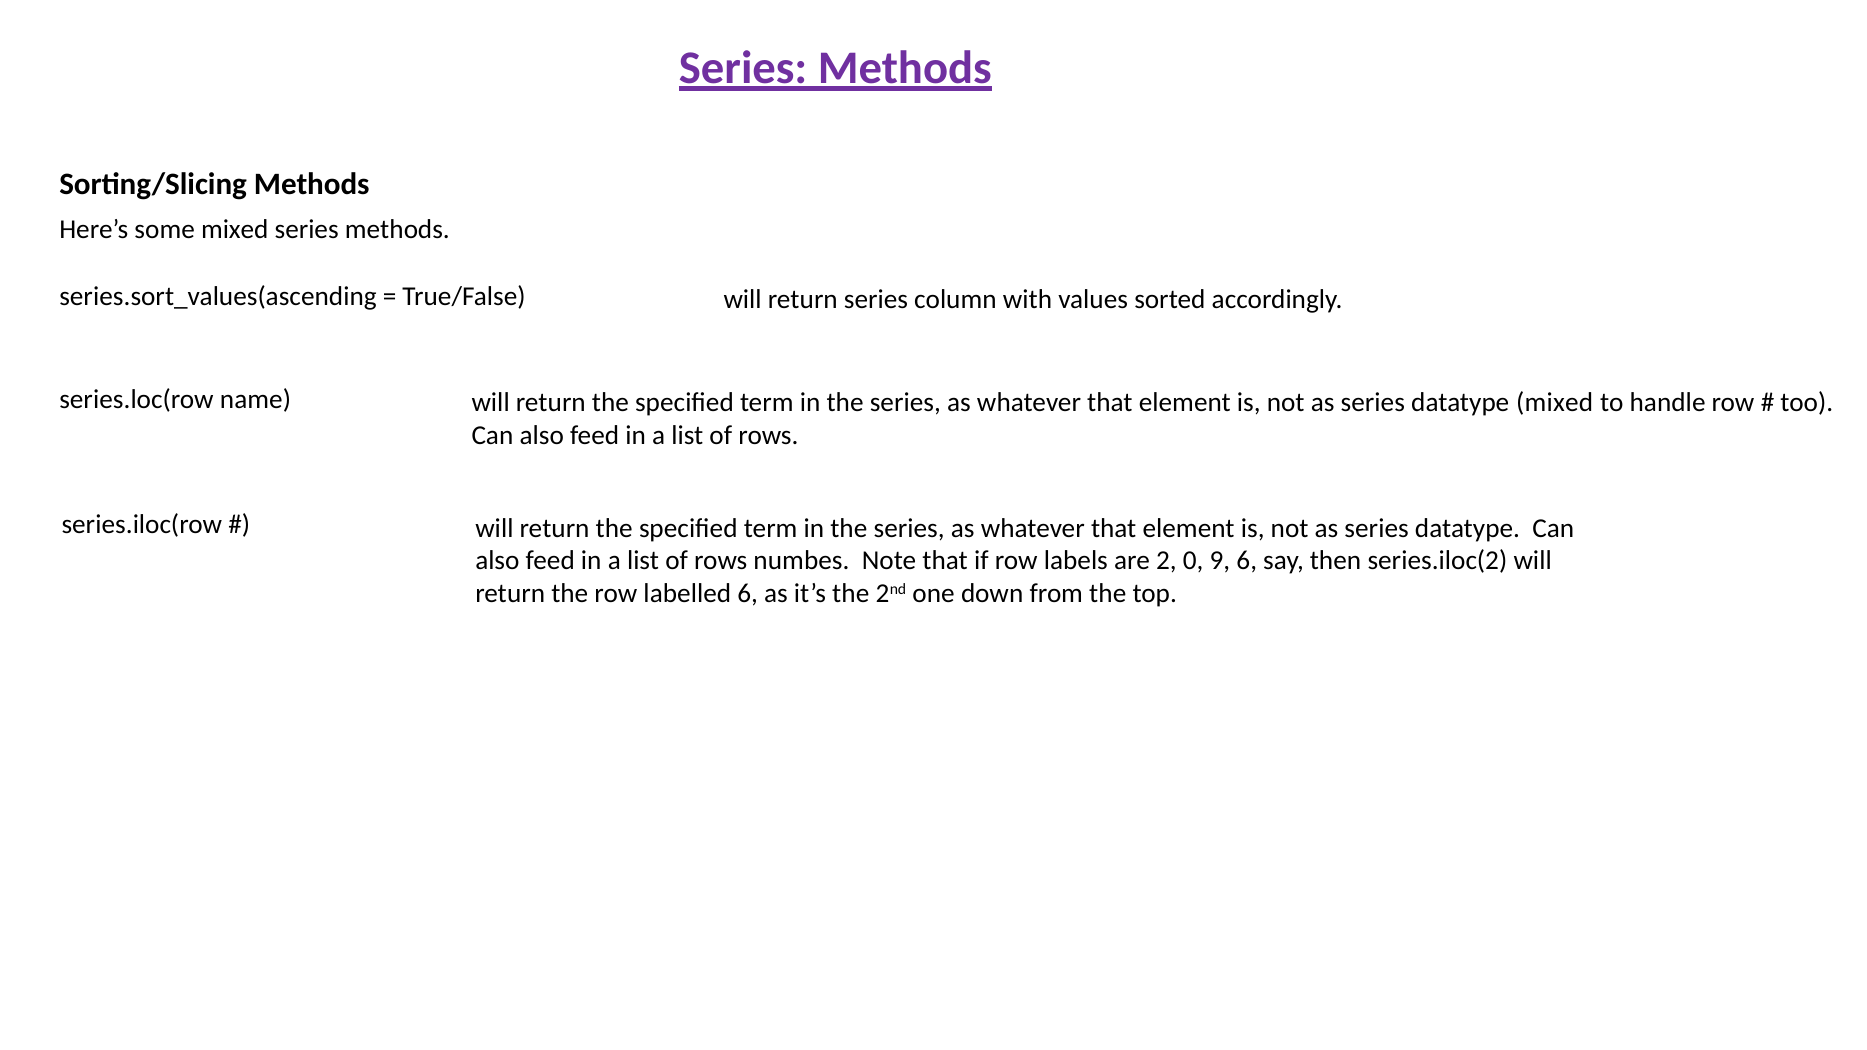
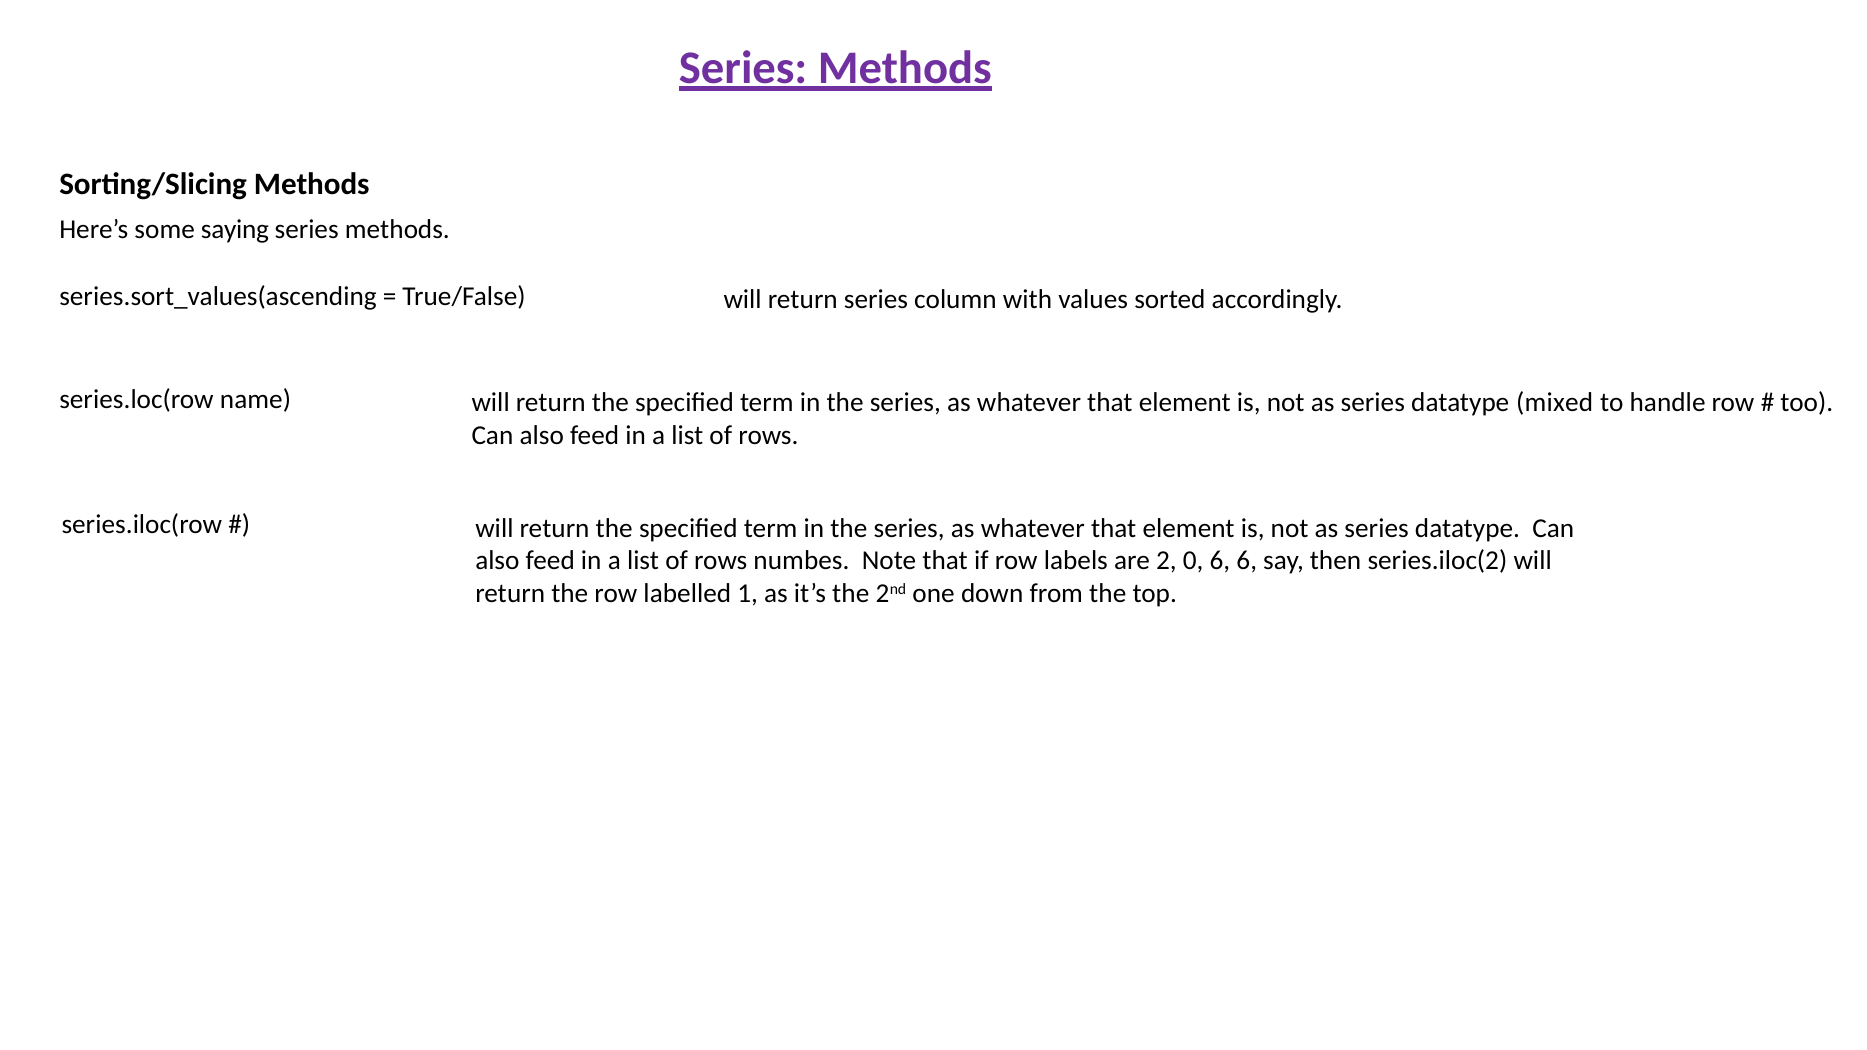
some mixed: mixed -> saying
0 9: 9 -> 6
labelled 6: 6 -> 1
